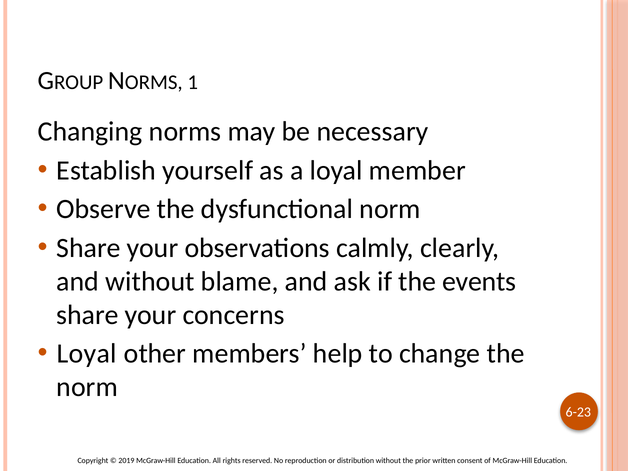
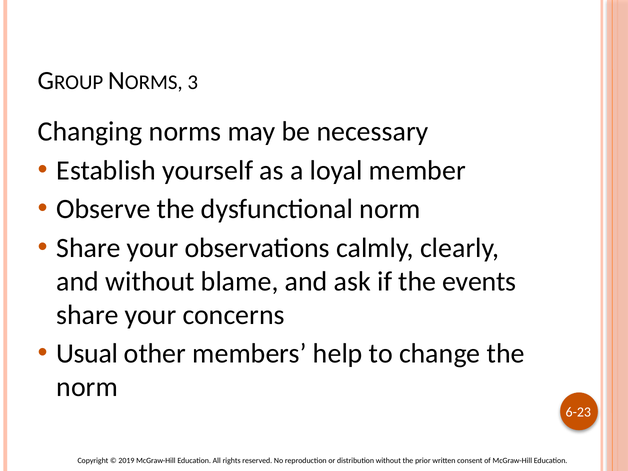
1: 1 -> 3
Loyal at (87, 354): Loyal -> Usual
